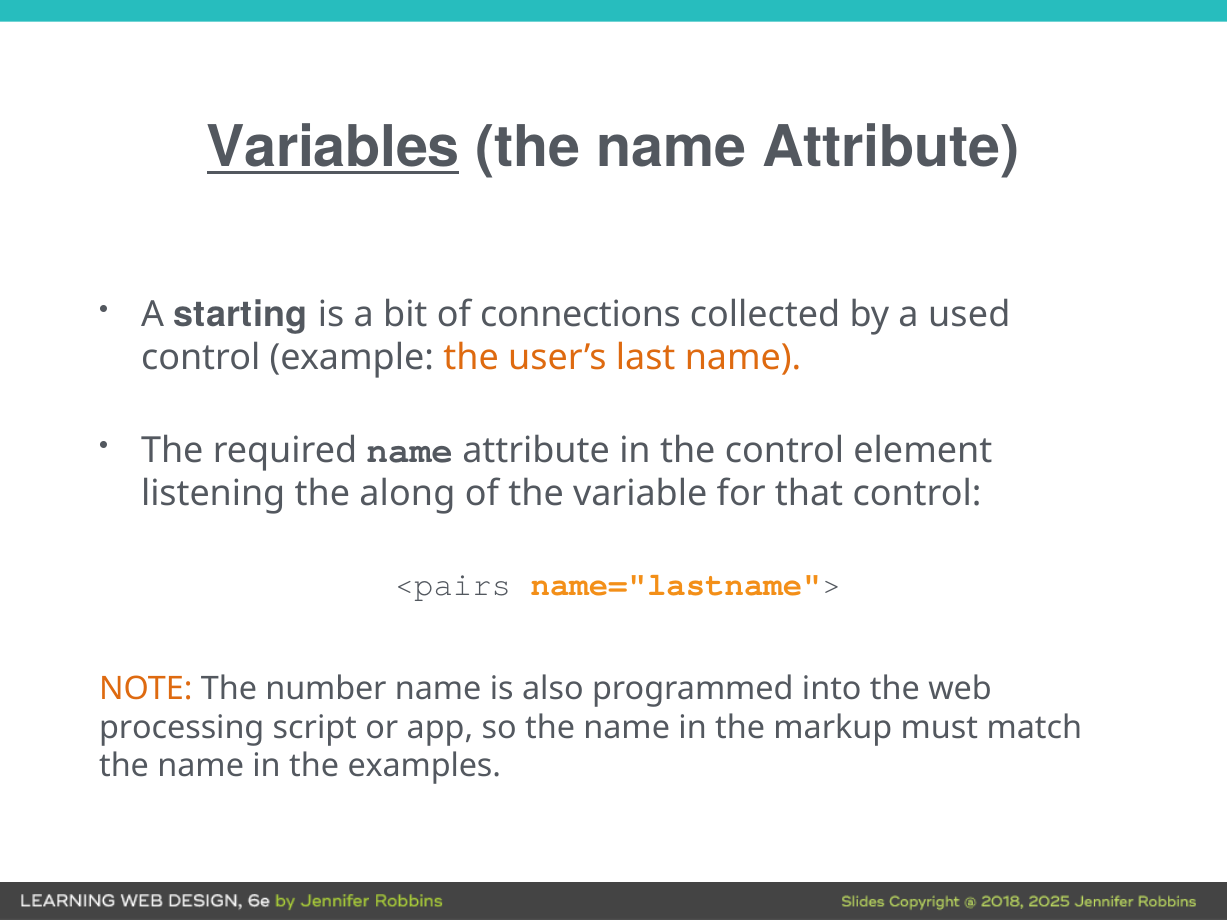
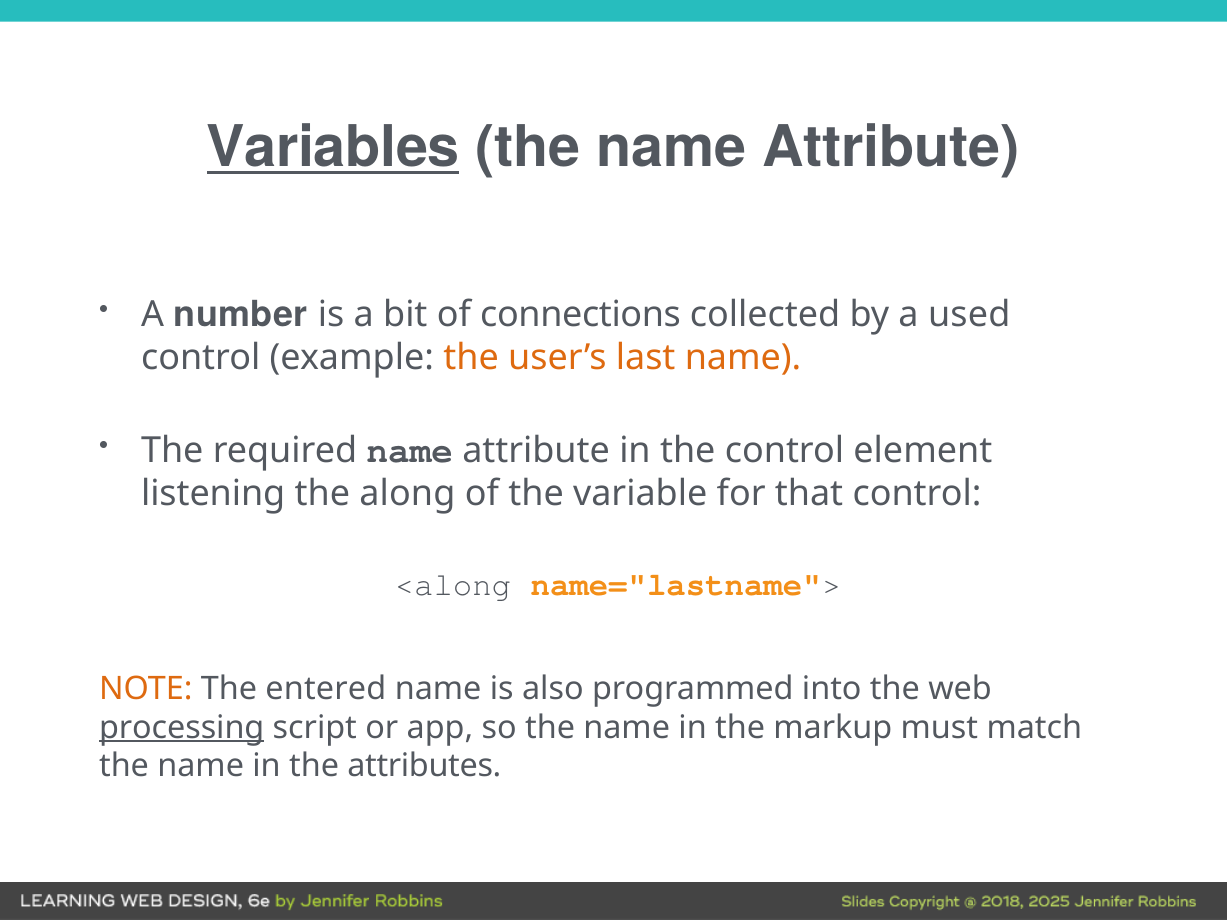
starting: starting -> number
<pairs: <pairs -> <along
number: number -> entered
processing underline: none -> present
examples: examples -> attributes
